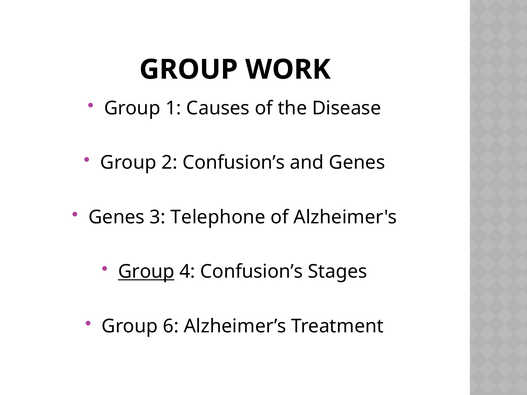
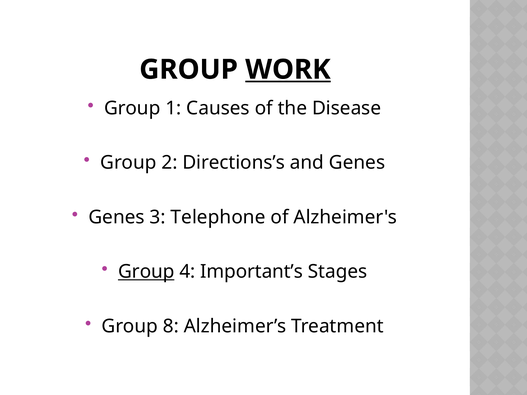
WORK underline: none -> present
2 Confusion’s: Confusion’s -> Directions’s
4 Confusion’s: Confusion’s -> Important’s
6: 6 -> 8
